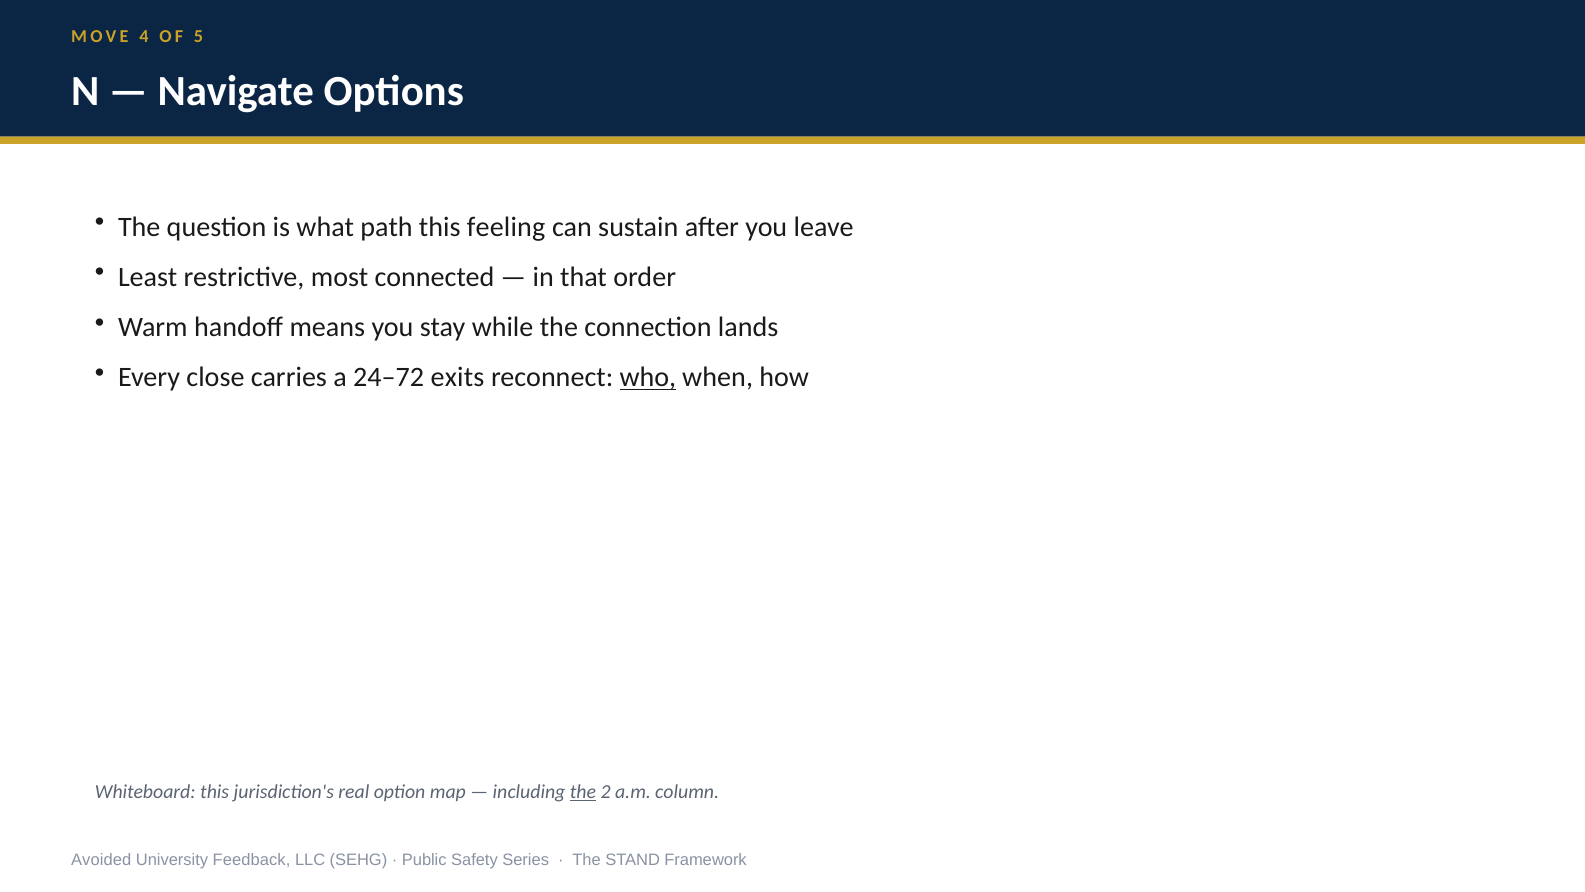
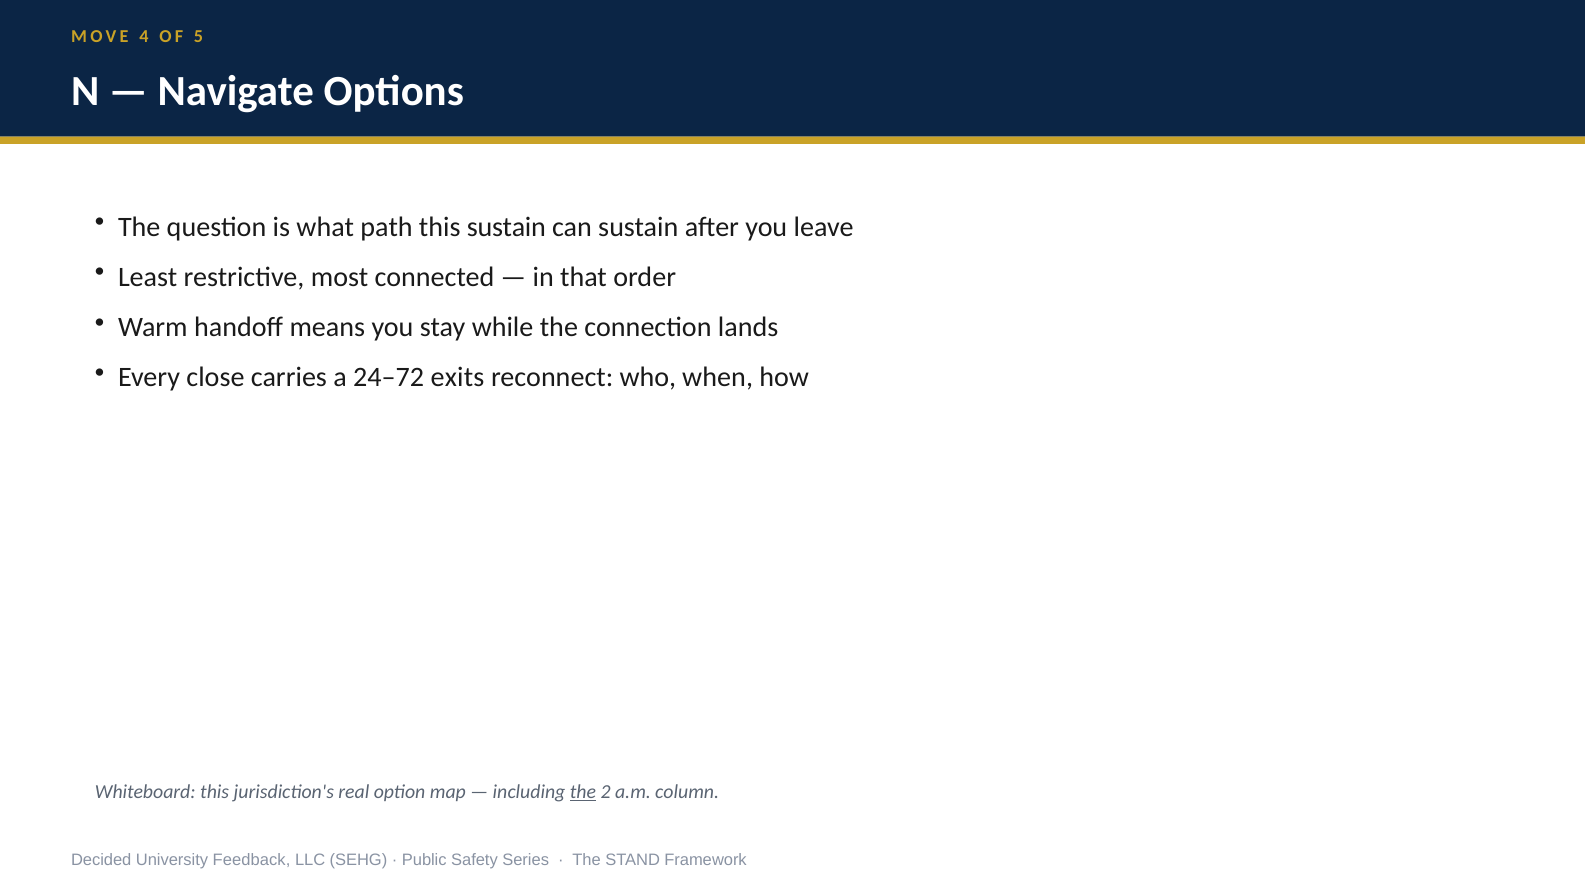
this feeling: feeling -> sustain
who underline: present -> none
Avoided: Avoided -> Decided
